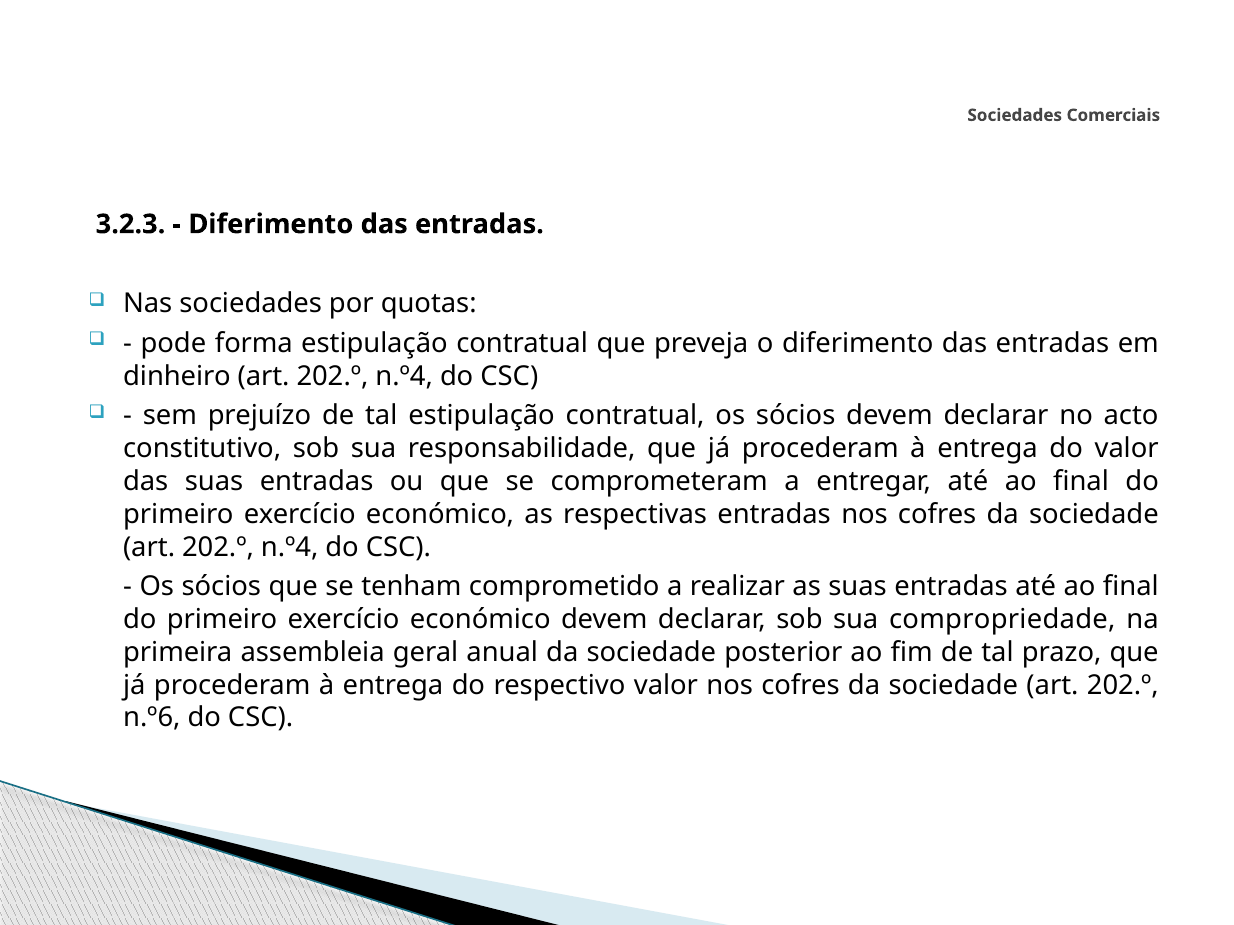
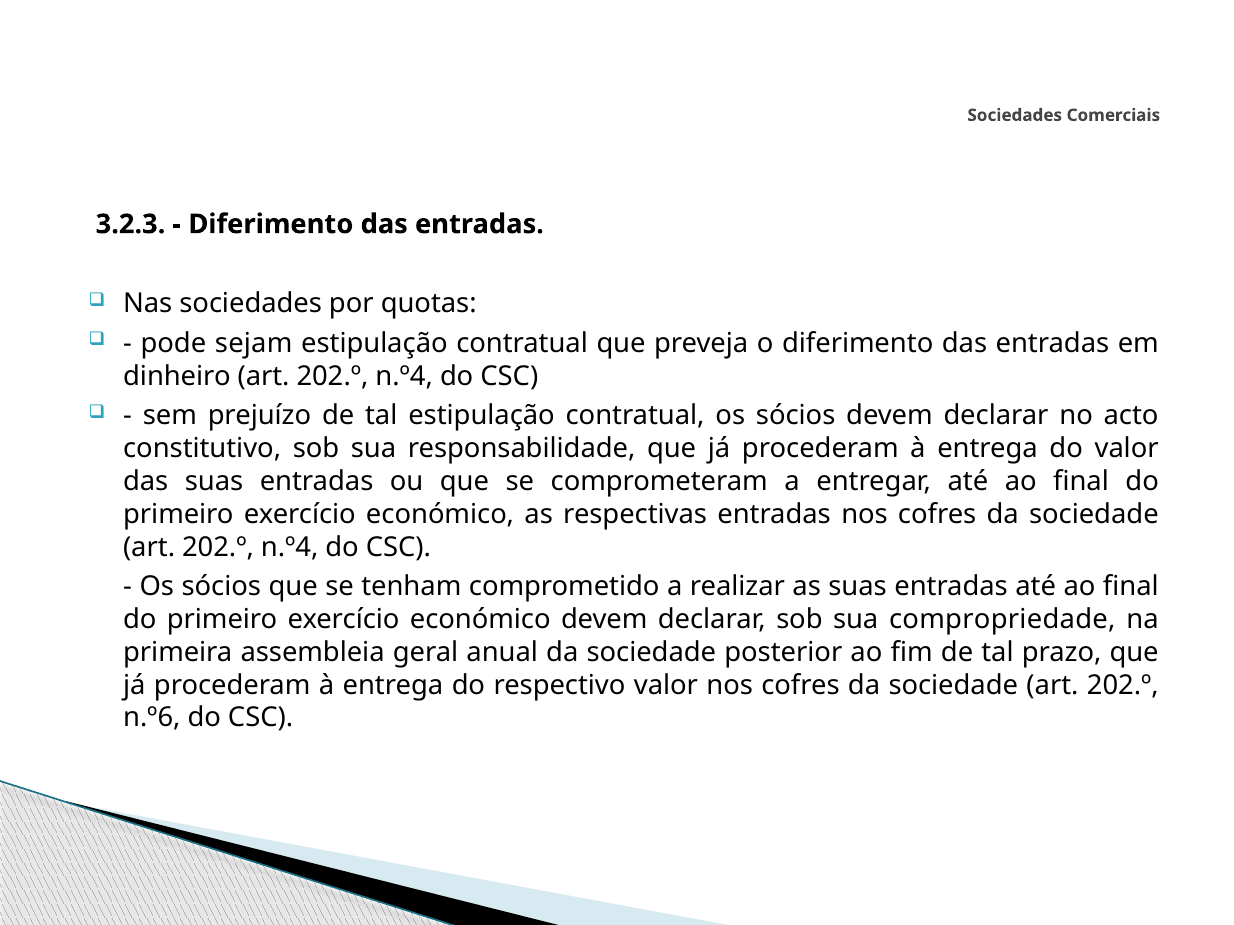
forma: forma -> sejam
